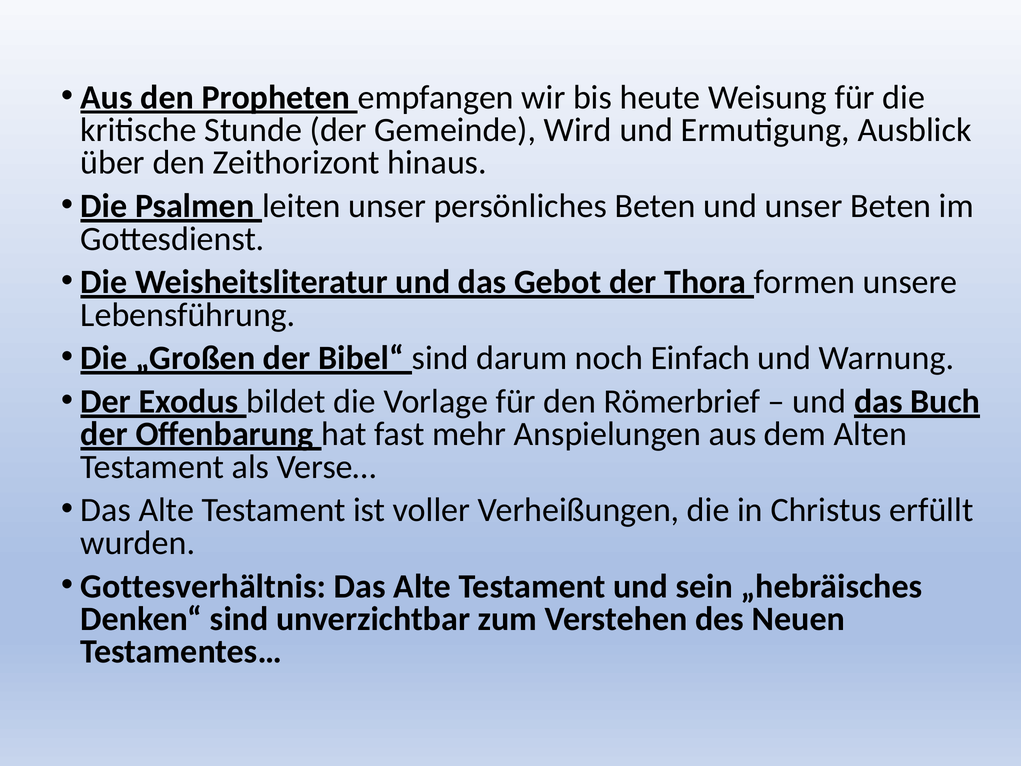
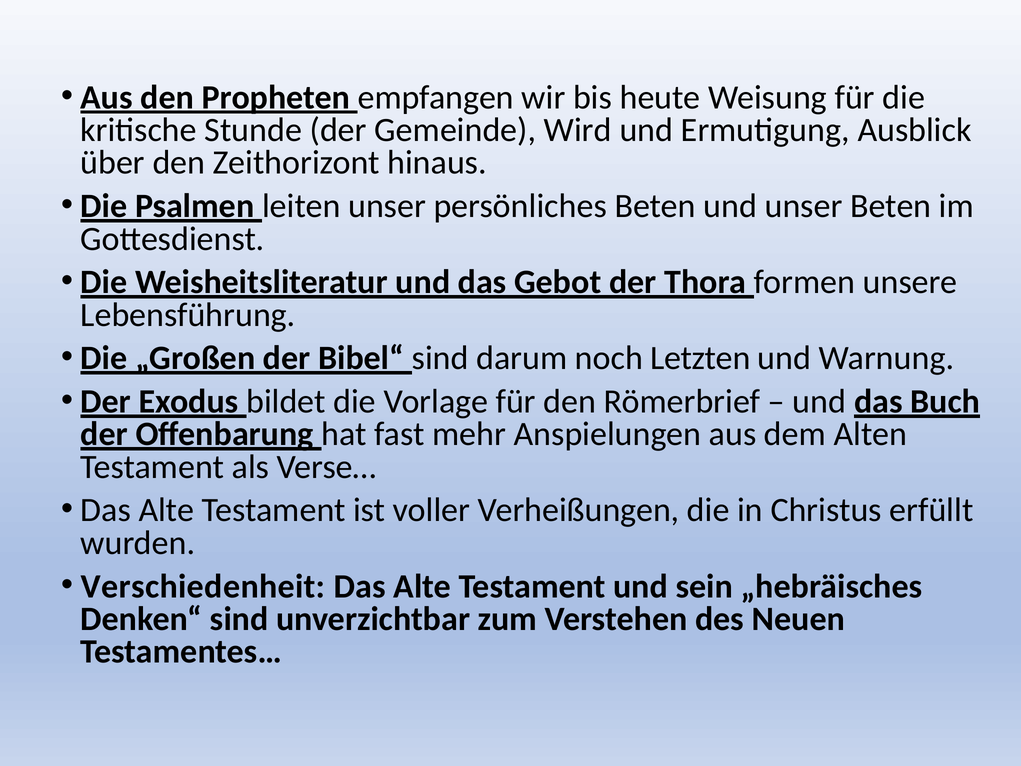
Einfach: Einfach -> Letzten
Gottesverhältnis: Gottesverhältnis -> Verschiedenheit
